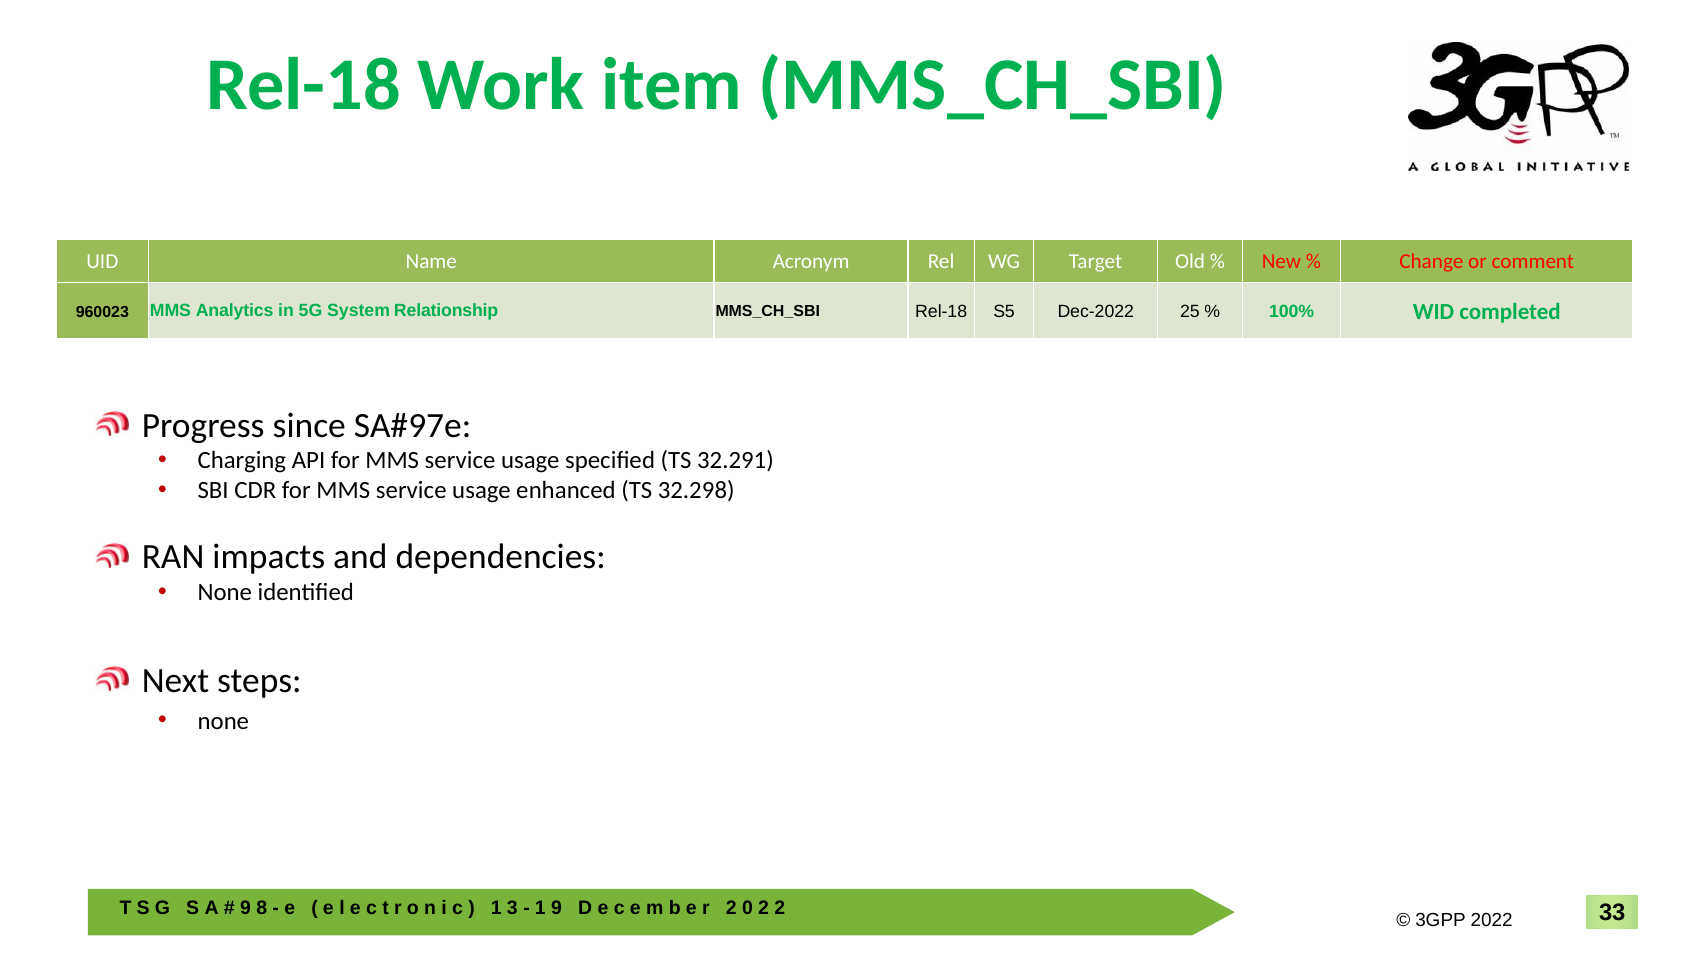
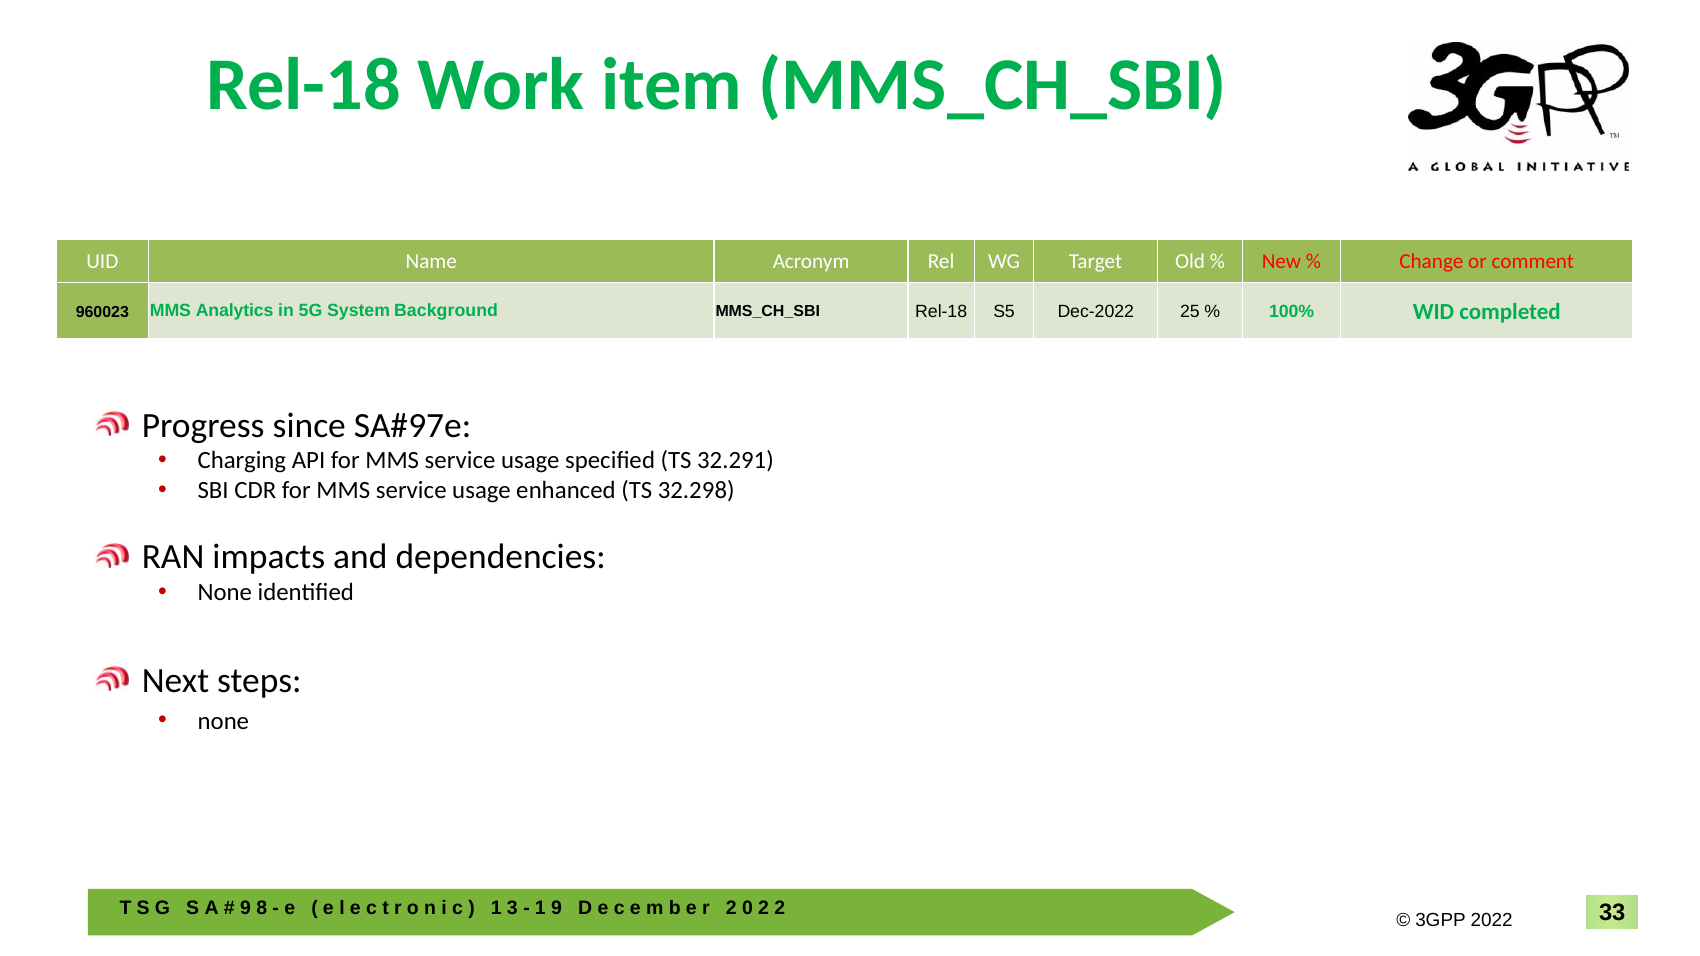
Relationship: Relationship -> Background
